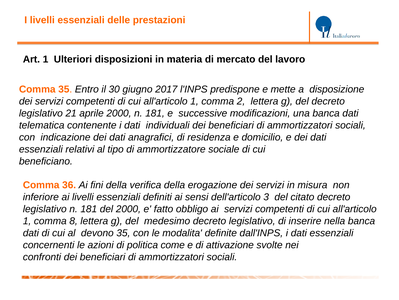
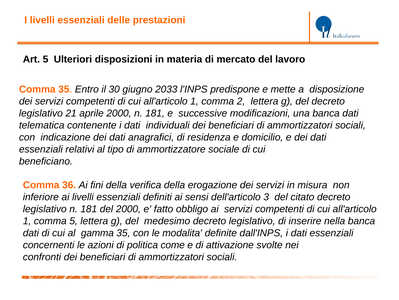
Art 1: 1 -> 5
2017: 2017 -> 2033
comma 8: 8 -> 5
devono: devono -> gamma
